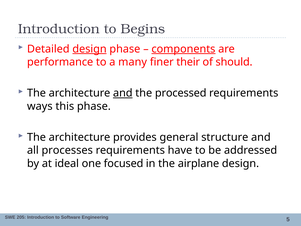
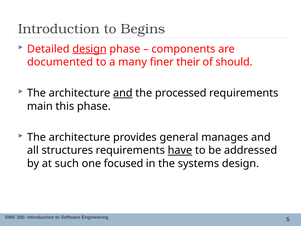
components underline: present -> none
performance: performance -> documented
ways: ways -> main
structure: structure -> manages
processes: processes -> structures
have underline: none -> present
ideal: ideal -> such
airplane: airplane -> systems
